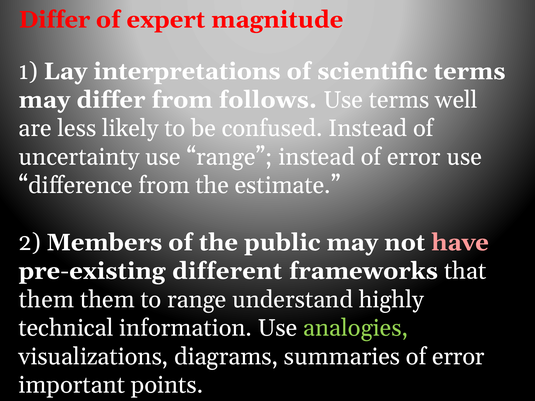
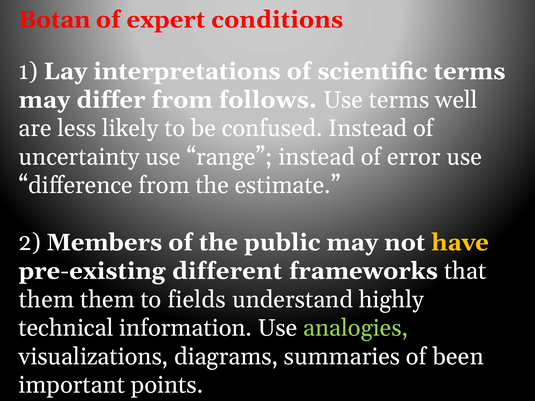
Differ at (54, 20): Differ -> Botan
magnitude: magnitude -> conditions
have colour: pink -> yellow
to range: range -> fields
summaries of error: error -> been
